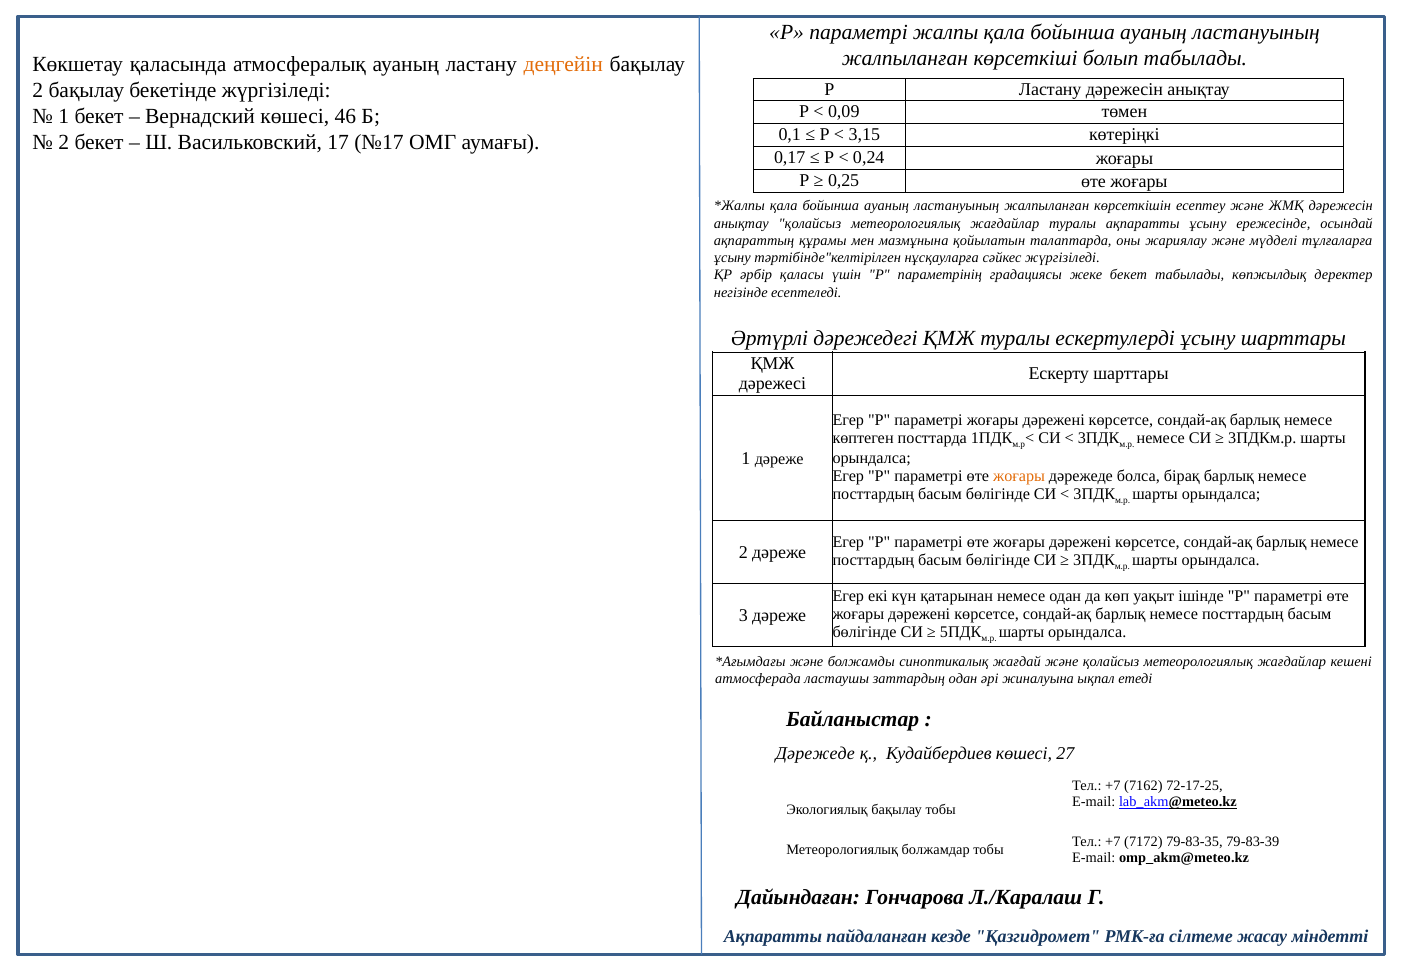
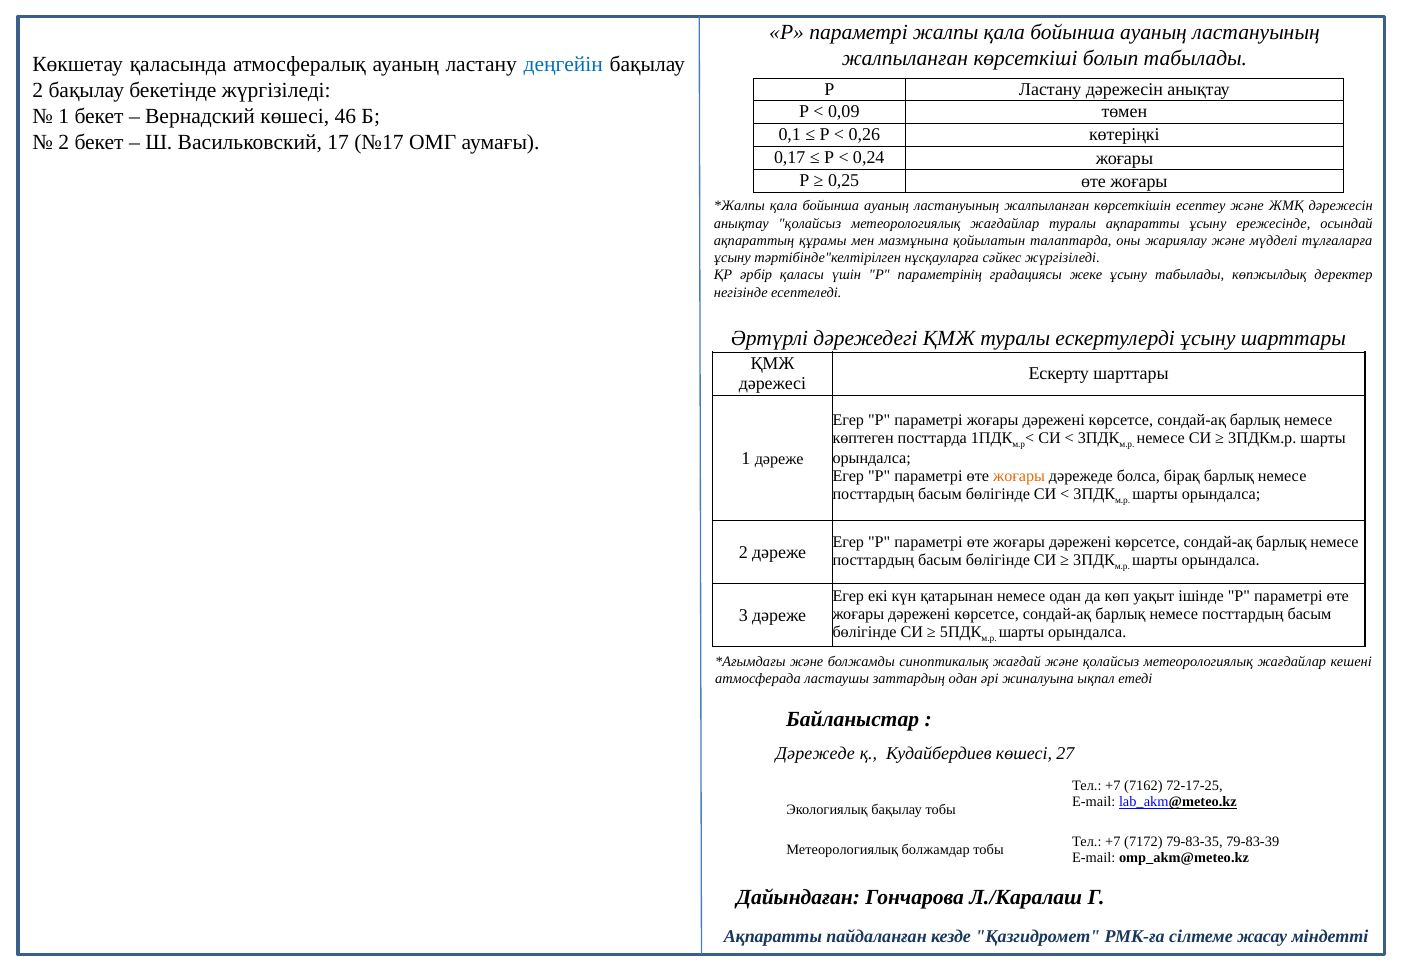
деңгейін colour: orange -> blue
3,15: 3,15 -> 0,26
жеке бекет: бекет -> ұсыну
